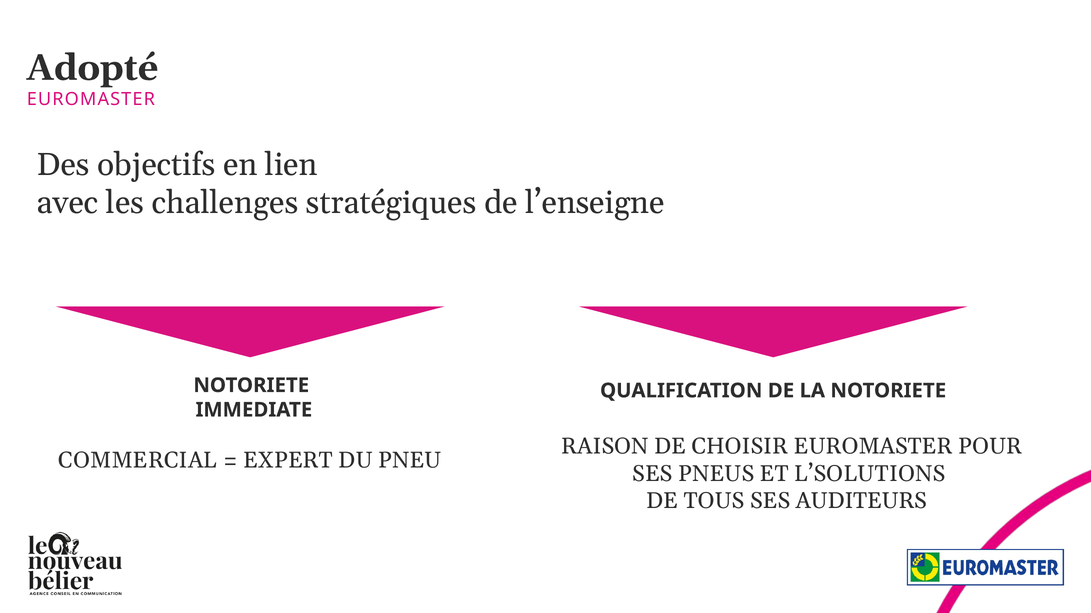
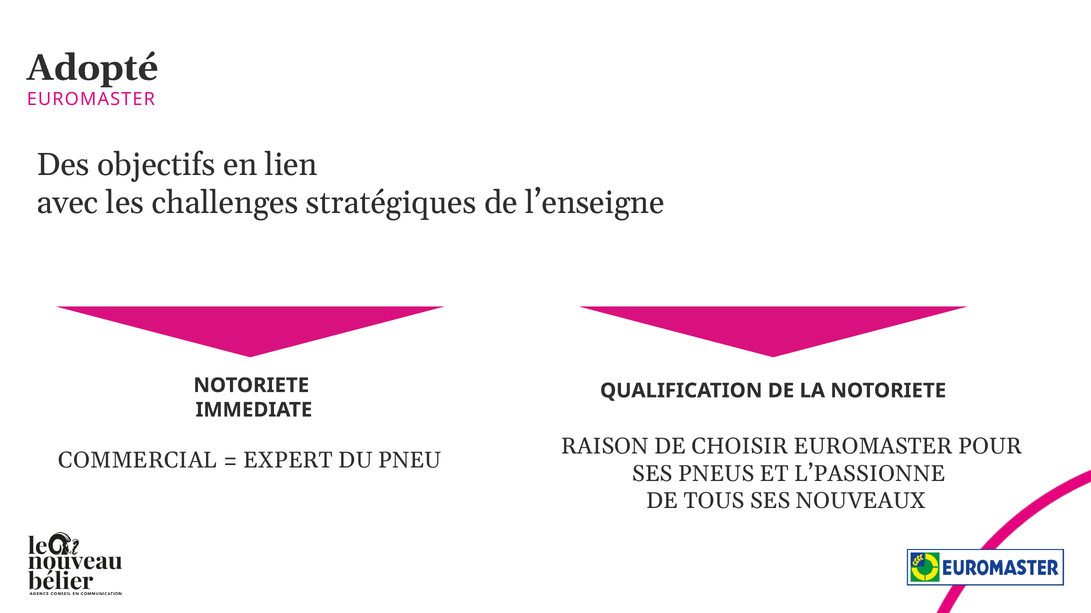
L’SOLUTIONS: L’SOLUTIONS -> L’PASSIONNE
AUDITEURS: AUDITEURS -> NOUVEAUX
